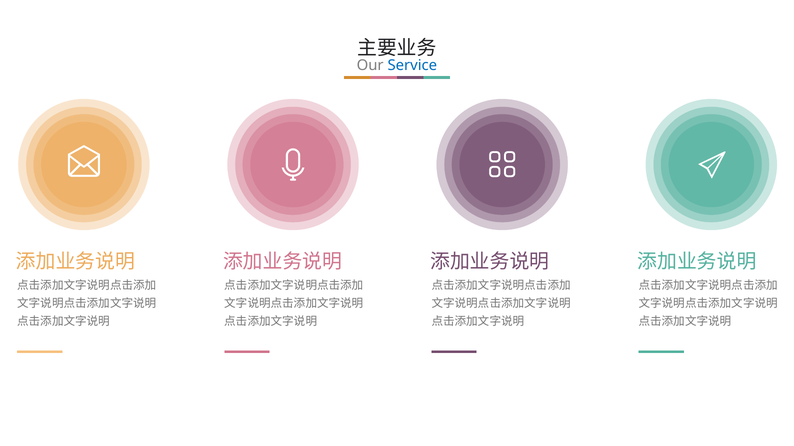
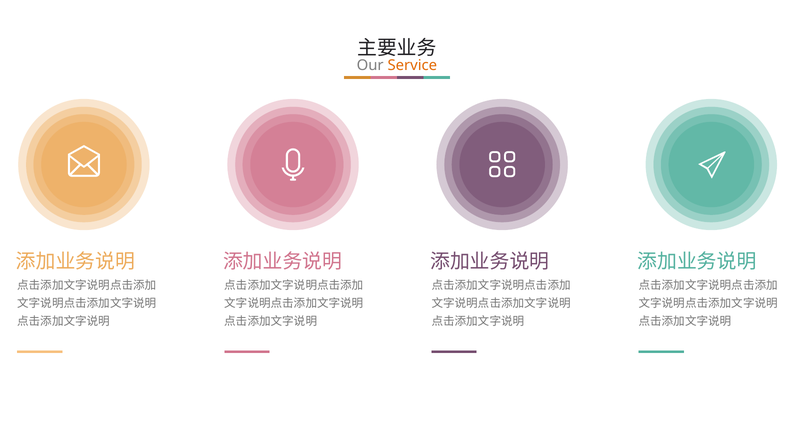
Service colour: blue -> orange
